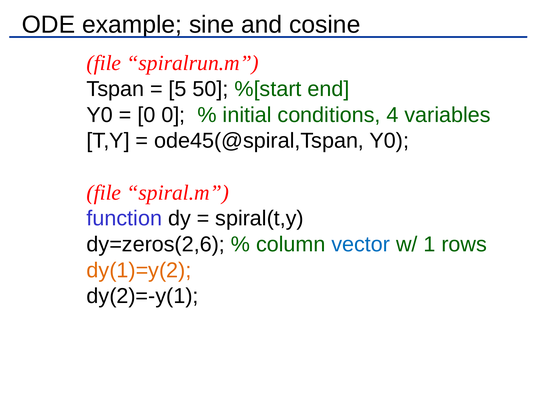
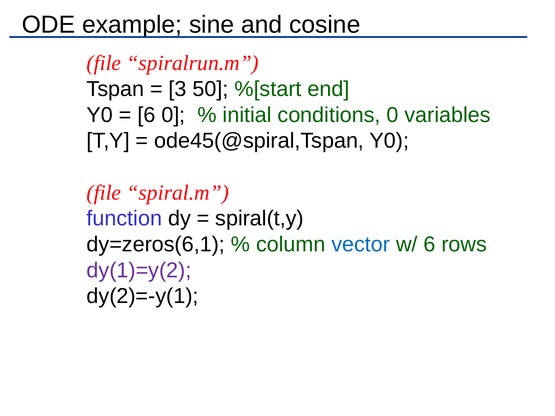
5: 5 -> 3
0 at (146, 115): 0 -> 6
conditions 4: 4 -> 0
dy=zeros(2,6: dy=zeros(2,6 -> dy=zeros(6,1
w/ 1: 1 -> 6
dy(1)=y(2 colour: orange -> purple
